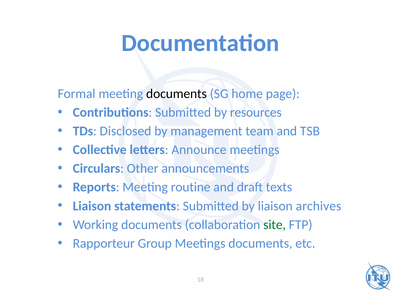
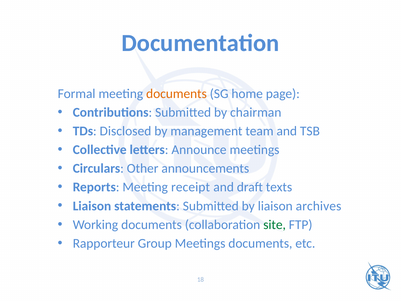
documents at (176, 94) colour: black -> orange
resources: resources -> chairman
routine: routine -> receipt
